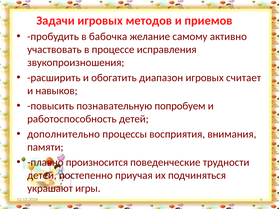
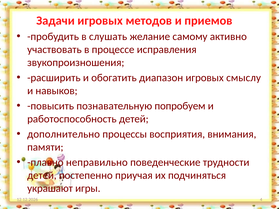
бабочка: бабочка -> слушать
считает: считает -> смыслу
произносится: произносится -> неправильно
